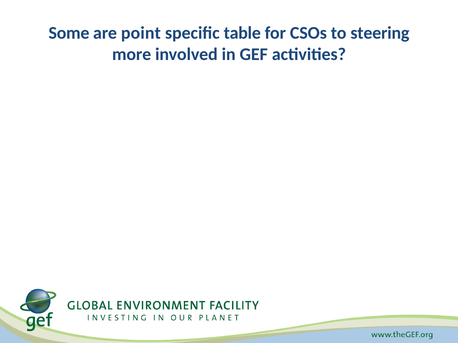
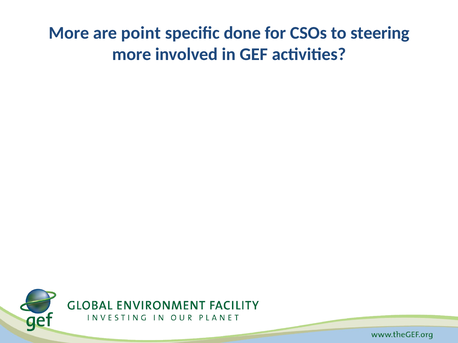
Some at (69, 33): Some -> More
table: table -> done
